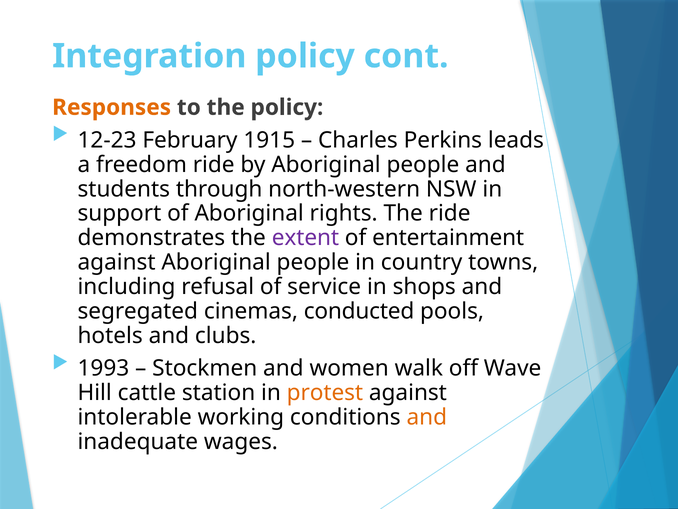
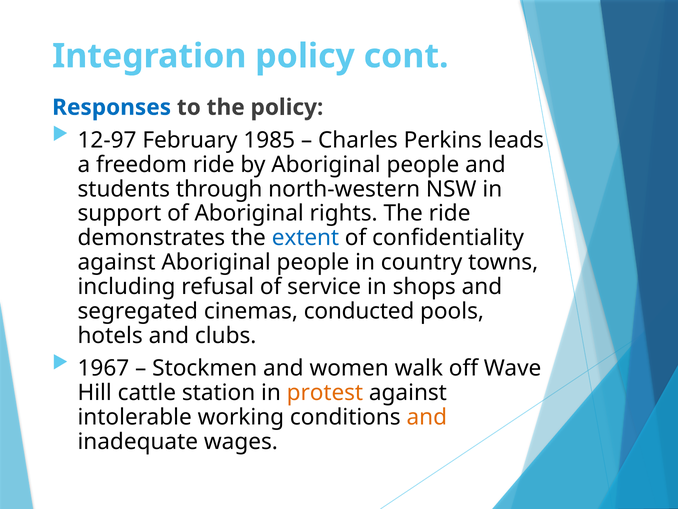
Responses colour: orange -> blue
12-23: 12-23 -> 12-97
1915: 1915 -> 1985
extent colour: purple -> blue
entertainment: entertainment -> confidentiality
1993: 1993 -> 1967
